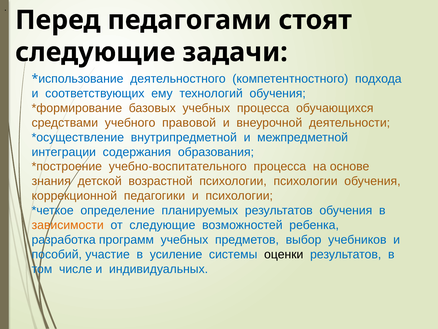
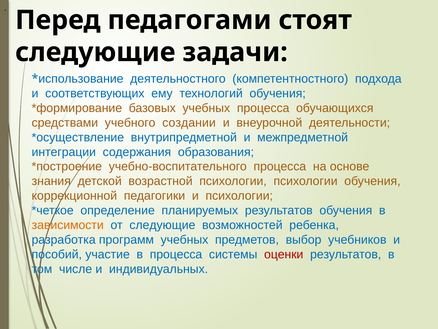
правовой: правовой -> создании
в усиление: усиление -> процесса
оценки colour: black -> red
